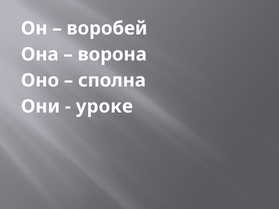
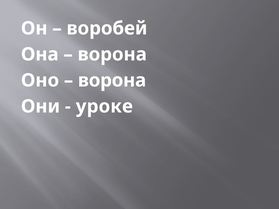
сполна at (112, 80): сполна -> ворона
